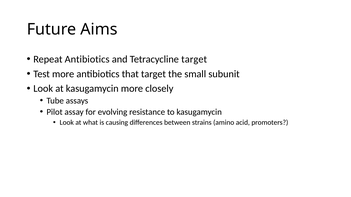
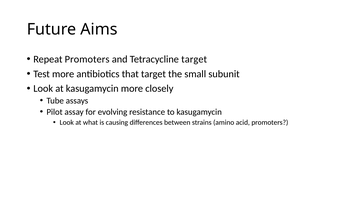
Repeat Antibiotics: Antibiotics -> Promoters
